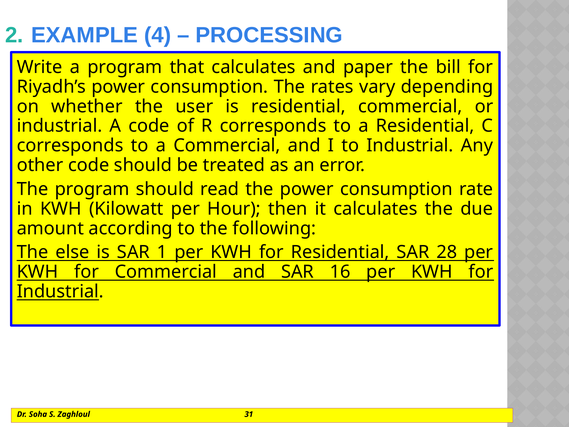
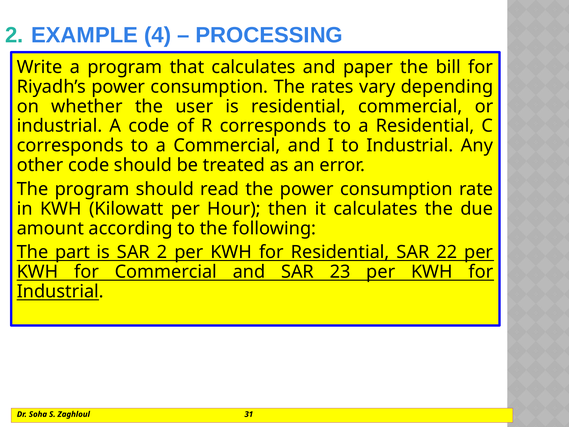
else: else -> part
SAR 1: 1 -> 2
28: 28 -> 22
16: 16 -> 23
